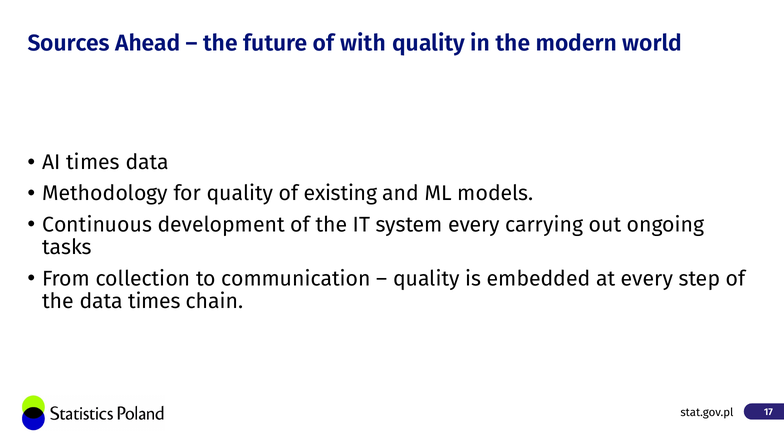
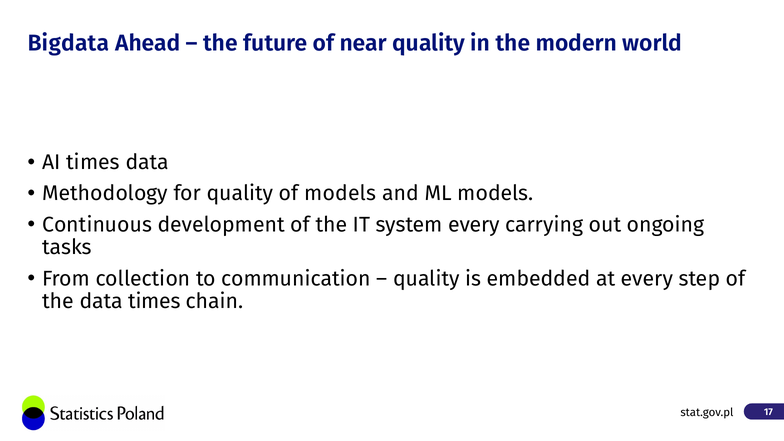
Sources: Sources -> Bigdata
with: with -> near
of existing: existing -> models
